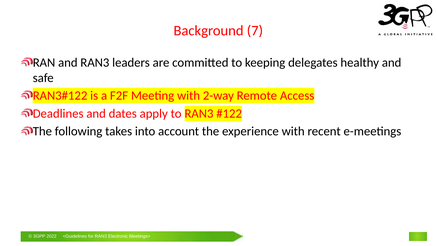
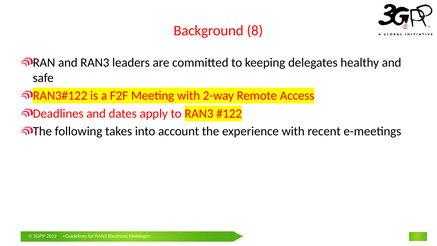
7: 7 -> 8
